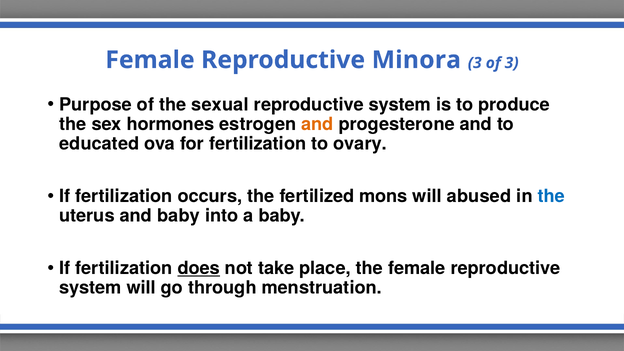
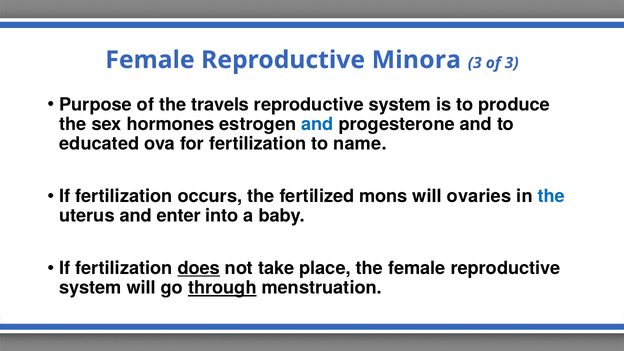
sexual: sexual -> travels
and at (317, 124) colour: orange -> blue
ovary: ovary -> name
abused: abused -> ovaries
and baby: baby -> enter
through underline: none -> present
